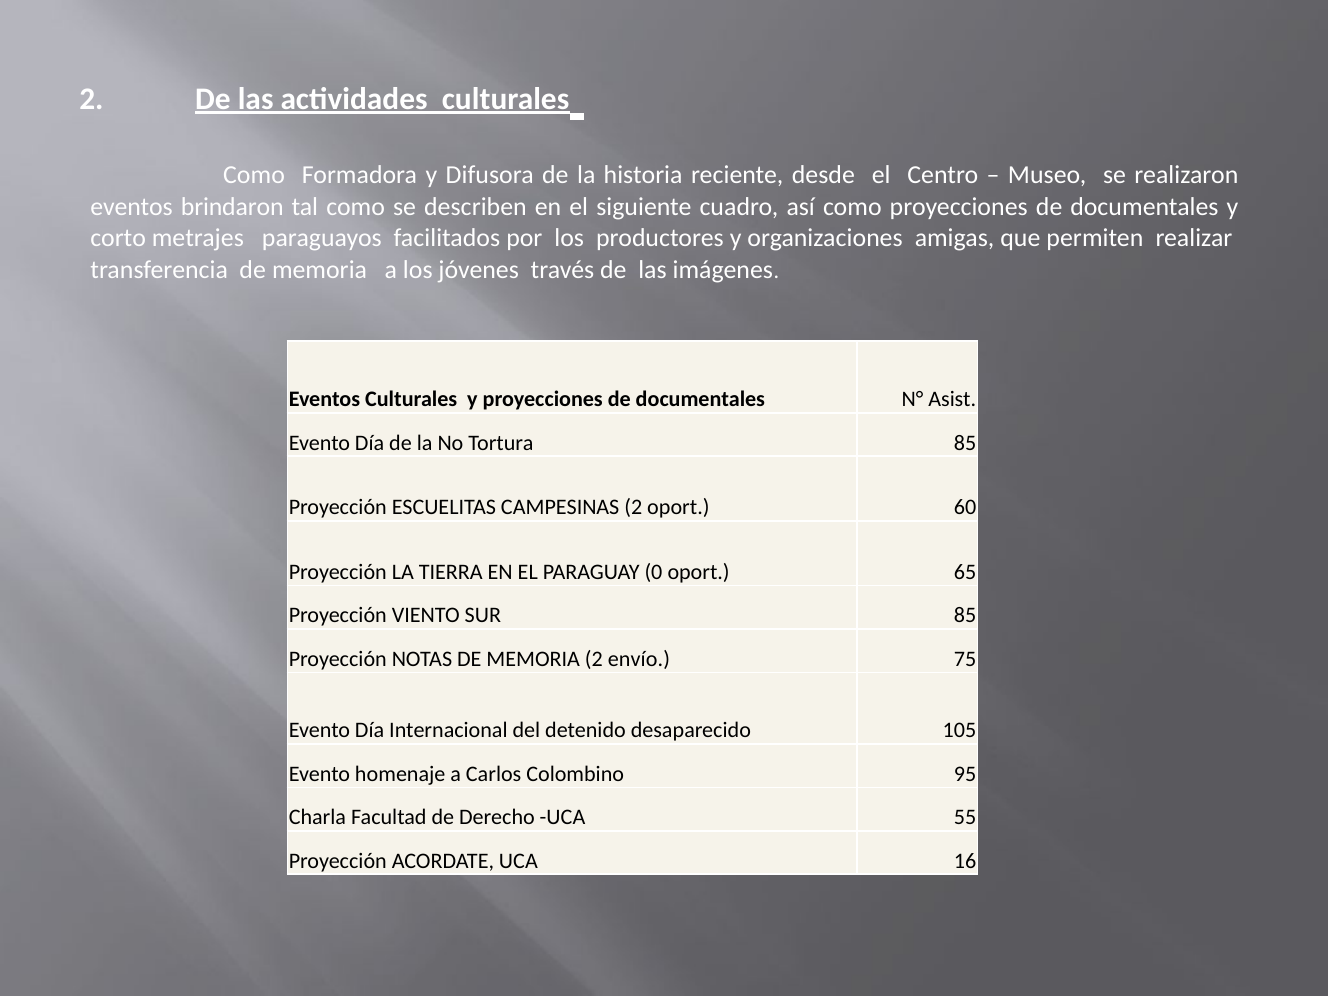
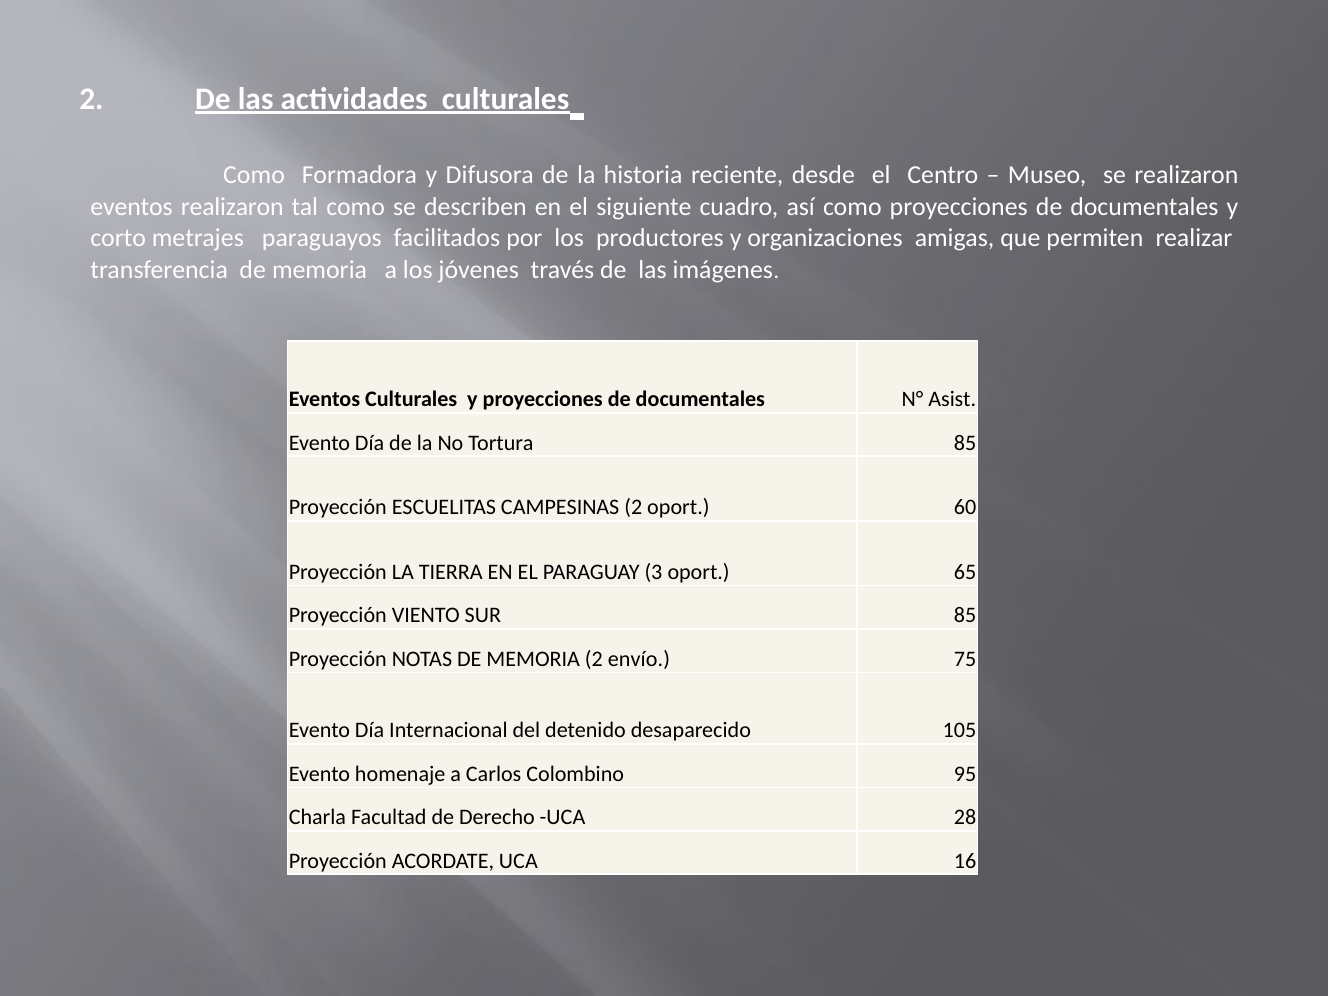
eventos brindaron: brindaron -> realizaron
0: 0 -> 3
55: 55 -> 28
